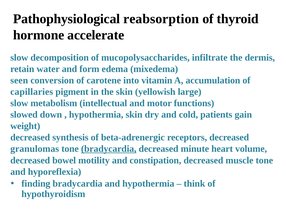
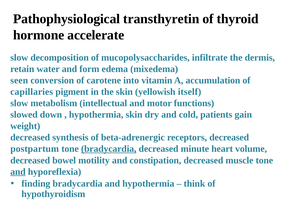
reabsorption: reabsorption -> transthyretin
large: large -> itself
granulomas: granulomas -> postpartum
and at (18, 172) underline: none -> present
